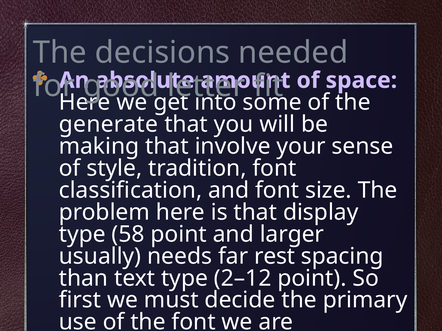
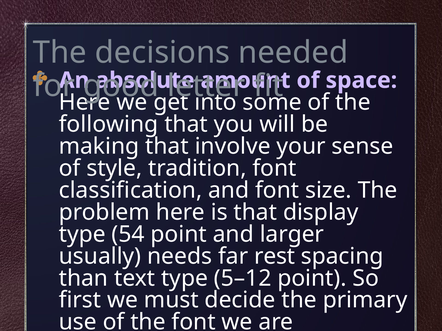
generate: generate -> following
58: 58 -> 54
2–12: 2–12 -> 5–12
